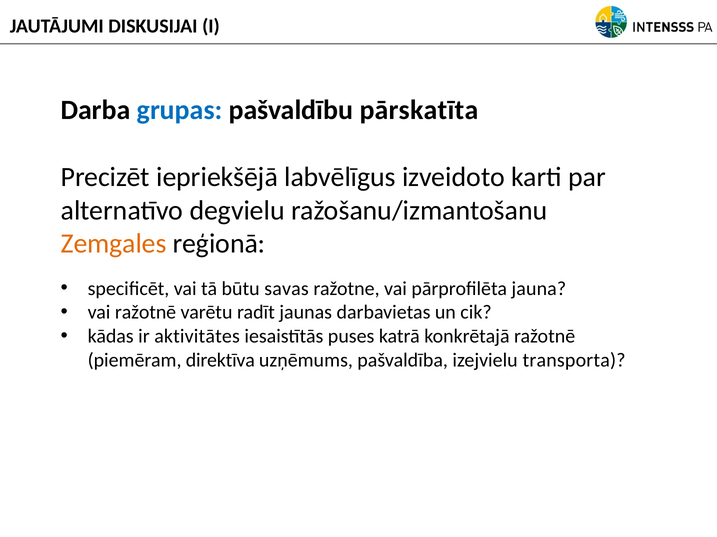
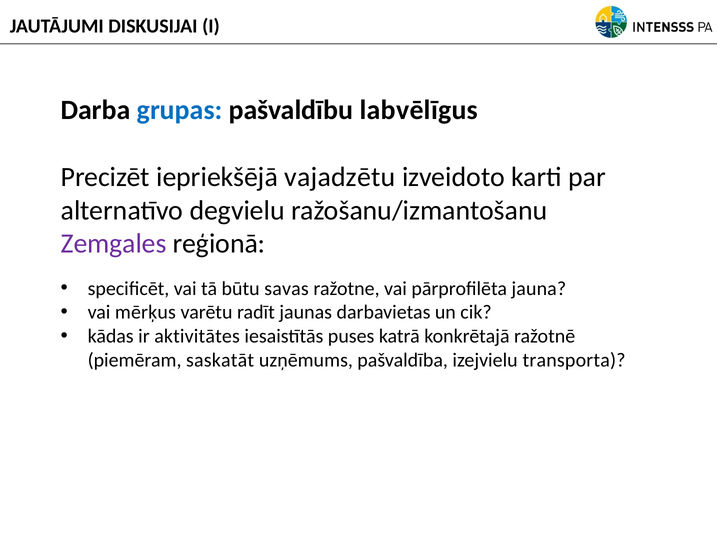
pārskatīta: pārskatīta -> labvēlīgus
labvēlīgus: labvēlīgus -> vajadzētu
Zemgales colour: orange -> purple
vai ražotnē: ražotnē -> mērķus
direktīva: direktīva -> saskatāt
